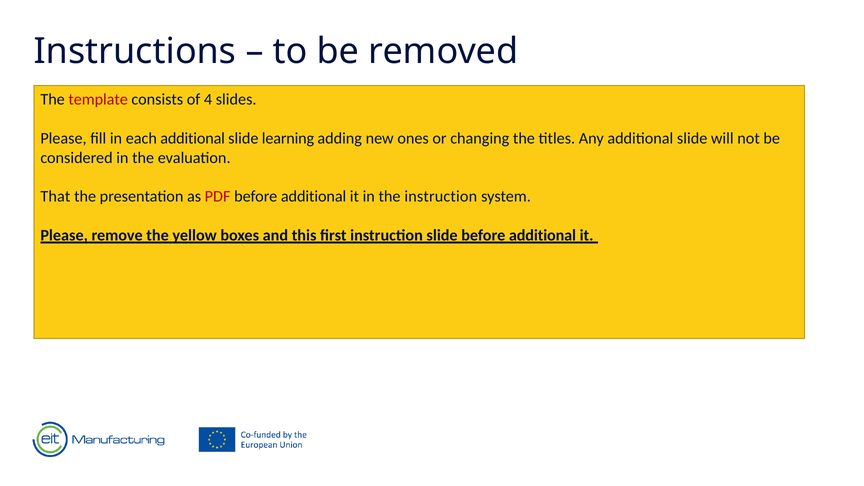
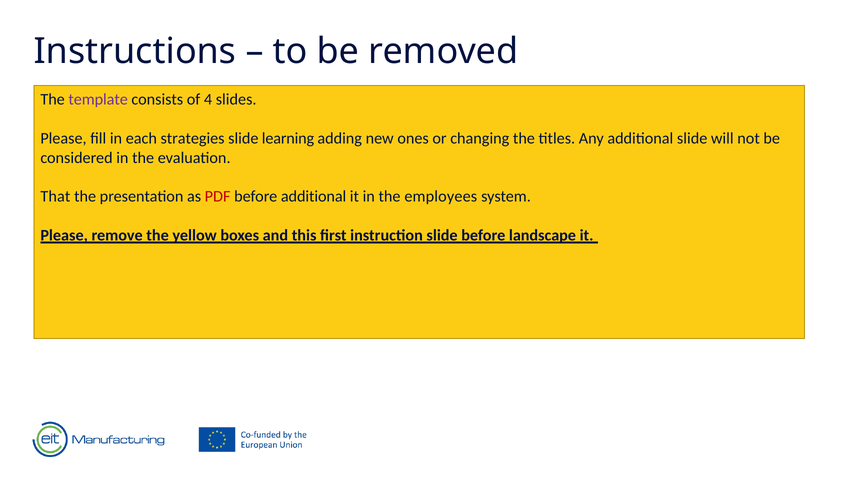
template colour: red -> purple
each additional: additional -> strategies
the instruction: instruction -> employees
slide before additional: additional -> landscape
